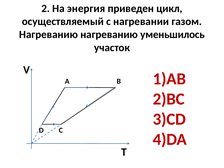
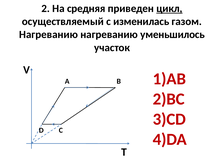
энергия: энергия -> средняя
цикл underline: none -> present
нагревании: нагревании -> изменилась
